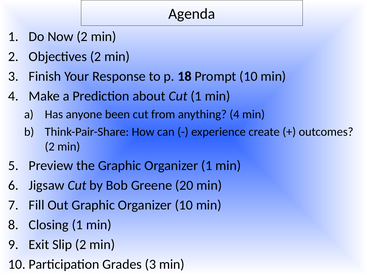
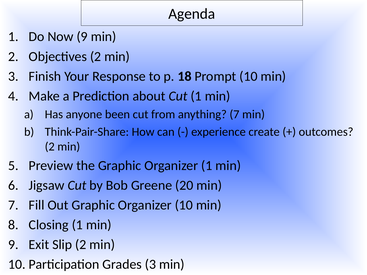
Now 2: 2 -> 9
anything 4: 4 -> 7
